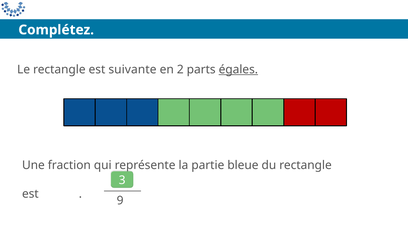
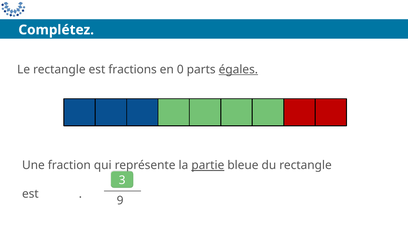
suivante: suivante -> fractions
2: 2 -> 0
partie underline: none -> present
